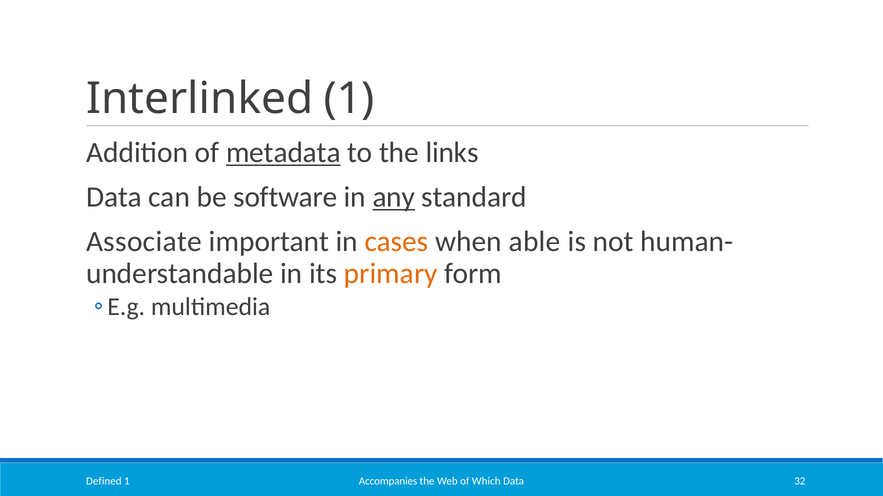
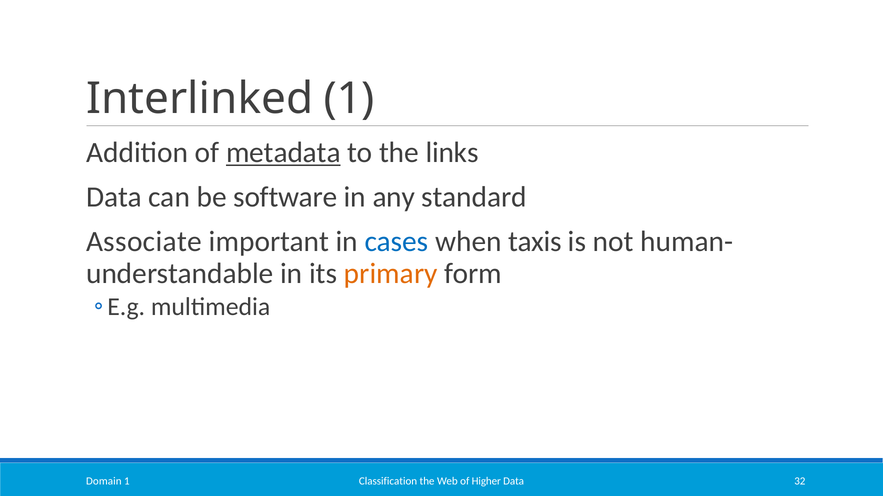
any underline: present -> none
cases colour: orange -> blue
able: able -> taxis
Accompanies: Accompanies -> Classification
Which: Which -> Higher
Defined: Defined -> Domain
